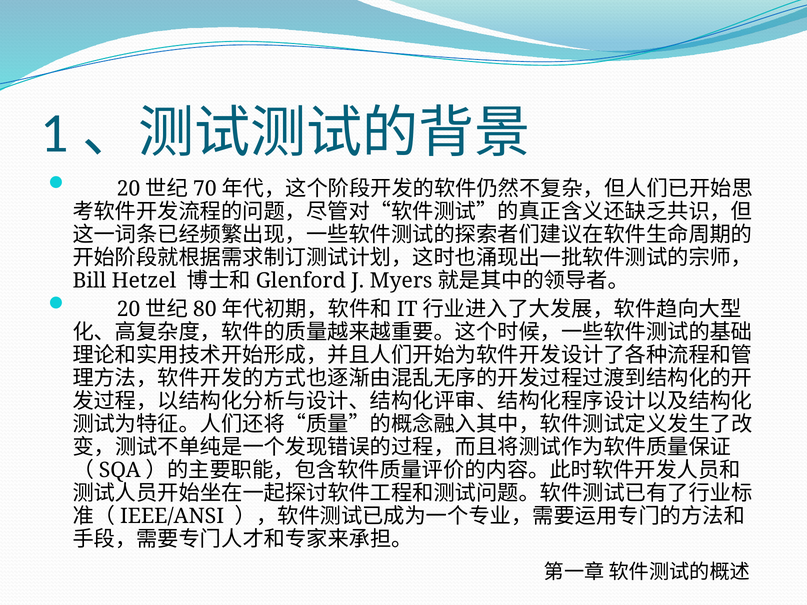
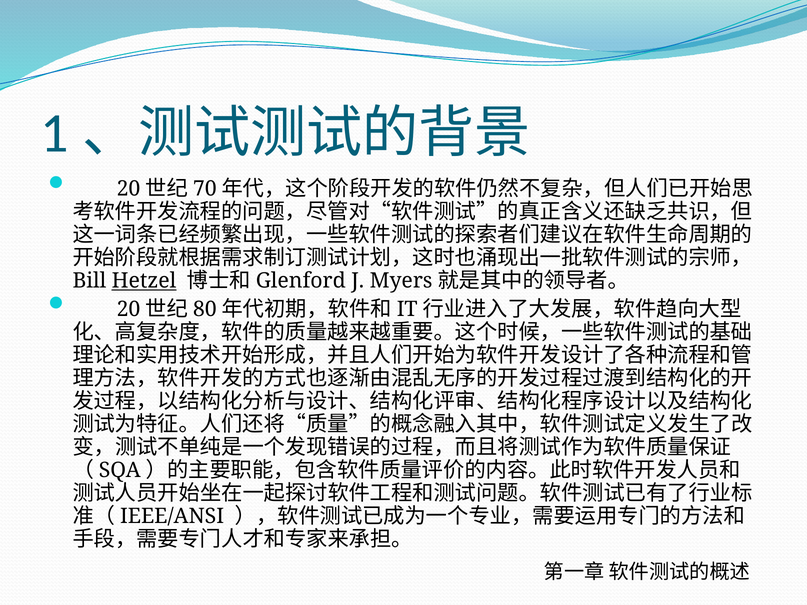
Hetzel underline: none -> present
